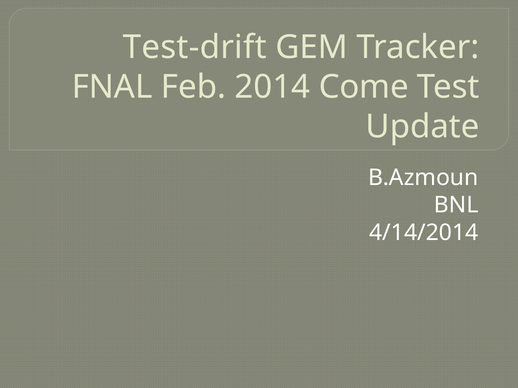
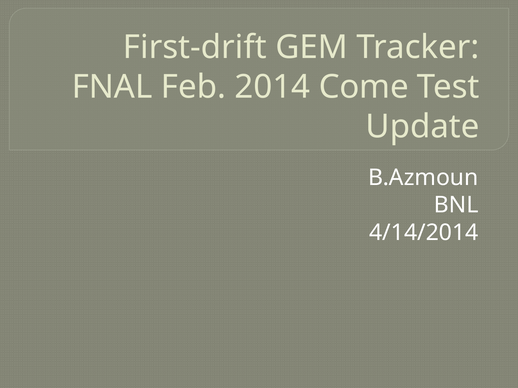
Test-drift: Test-drift -> First-drift
